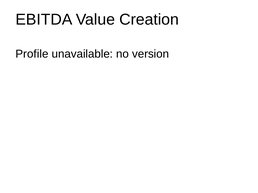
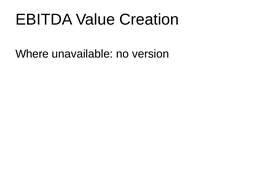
Profile: Profile -> Where
